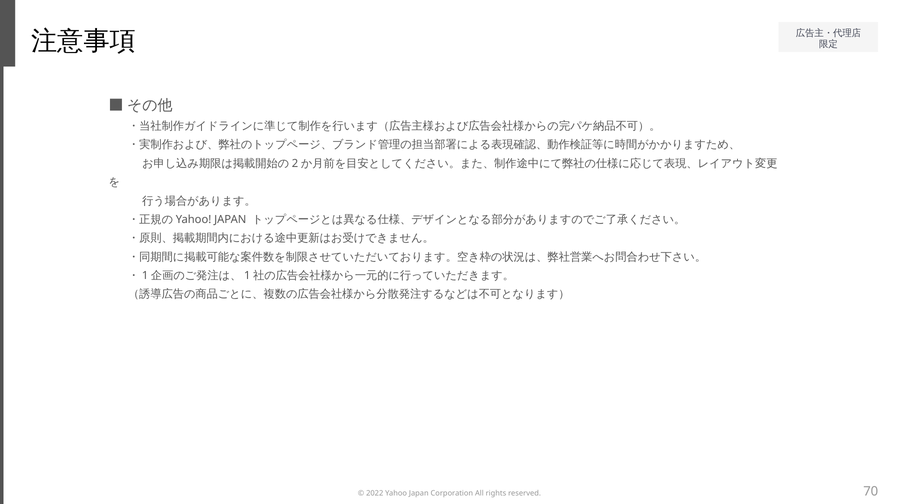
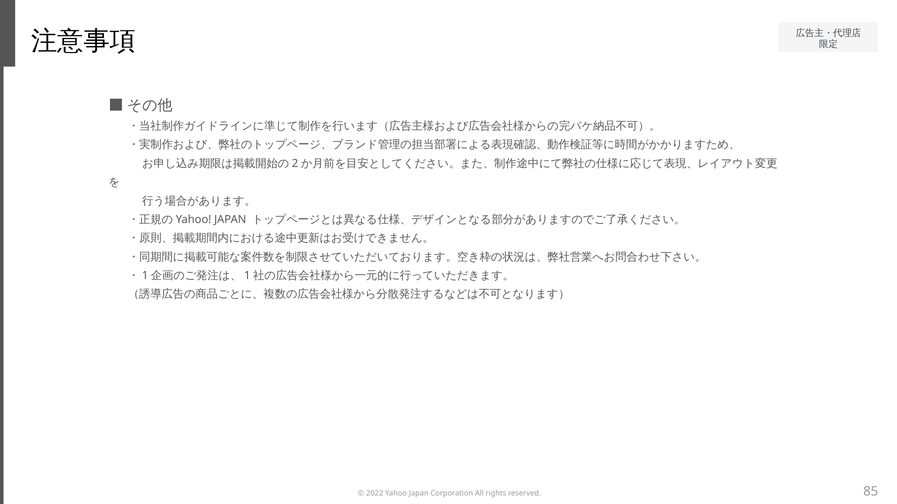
70: 70 -> 85
